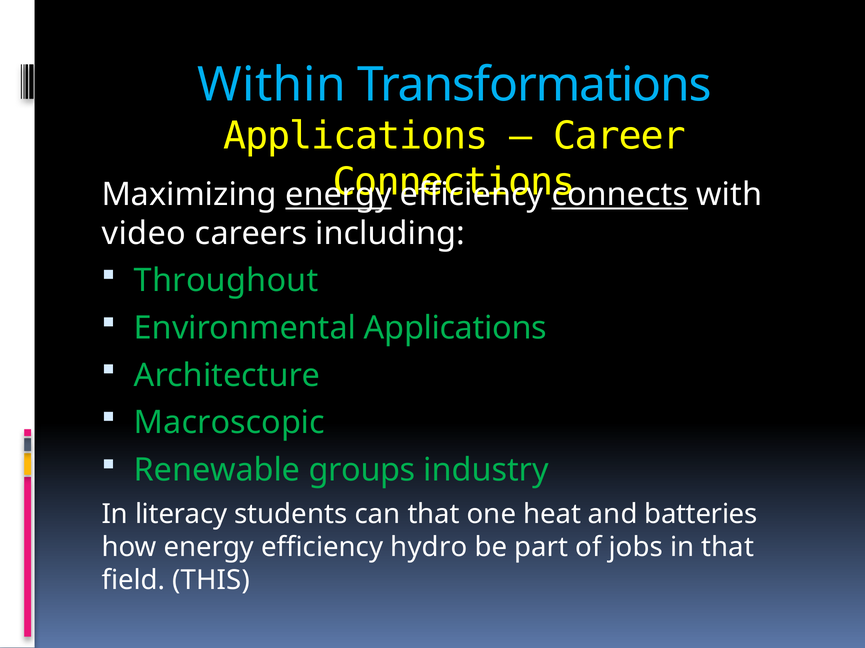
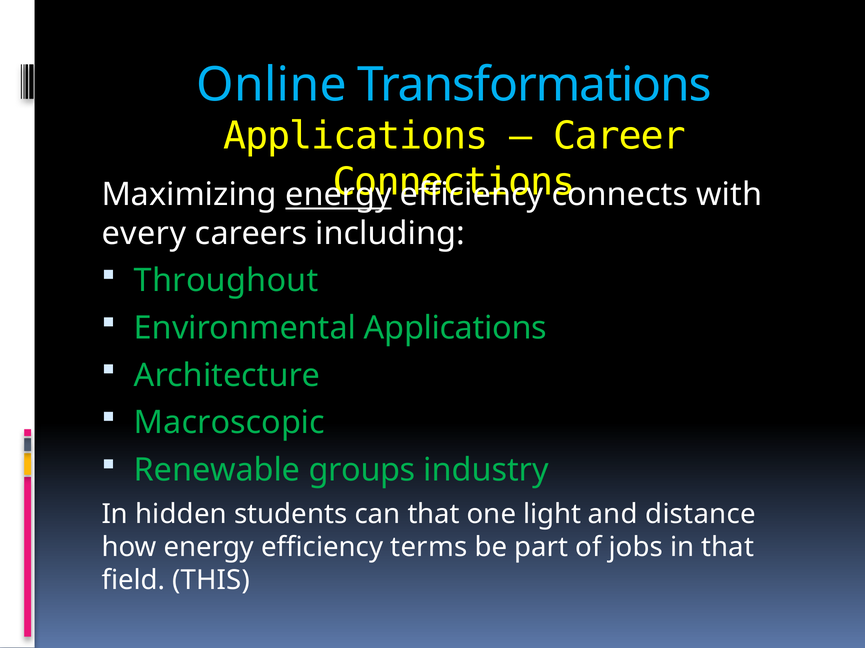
Within: Within -> Online
connects underline: present -> none
video: video -> every
literacy: literacy -> hidden
heat: heat -> light
batteries: batteries -> distance
hydro: hydro -> terms
